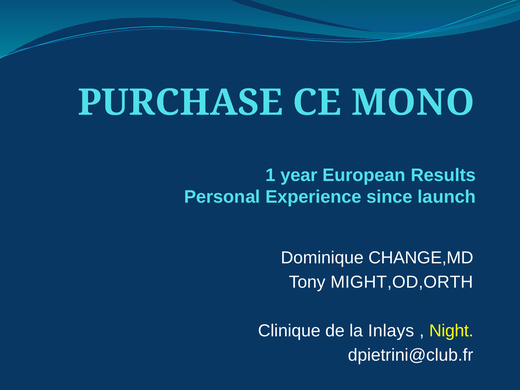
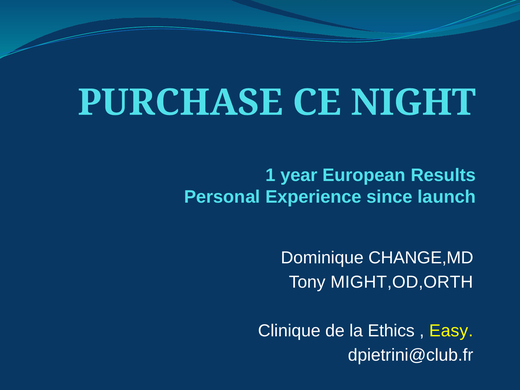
MONO: MONO -> NIGHT
Inlays: Inlays -> Ethics
Night: Night -> Easy
